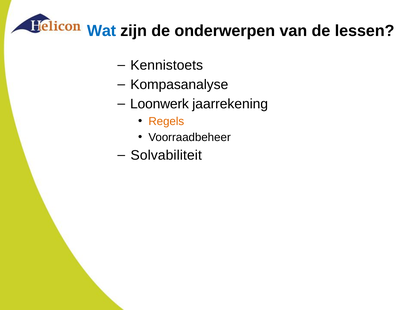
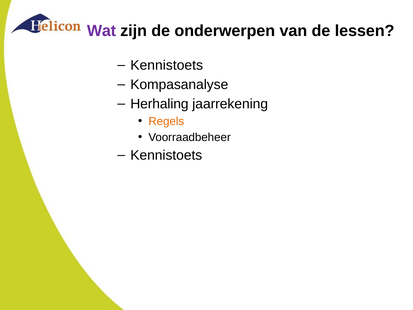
Wat colour: blue -> purple
Loonwerk: Loonwerk -> Herhaling
Solvabiliteit at (166, 155): Solvabiliteit -> Kennistoets
